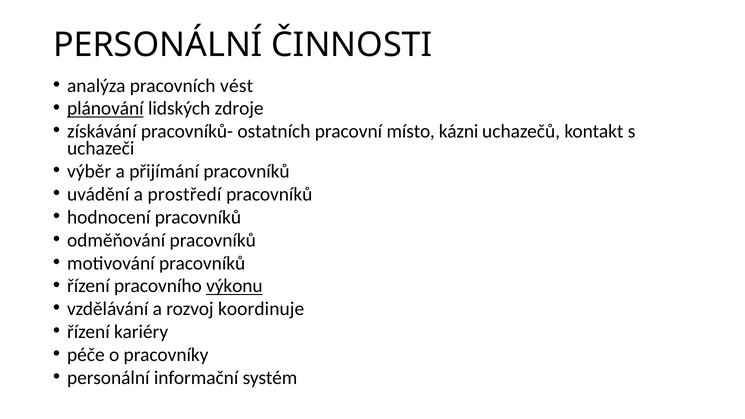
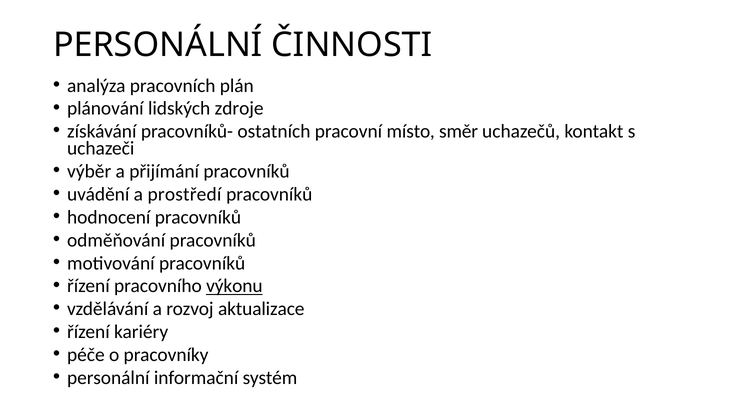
vést: vést -> plán
plánování underline: present -> none
kázni: kázni -> směr
koordinuje: koordinuje -> aktualizace
